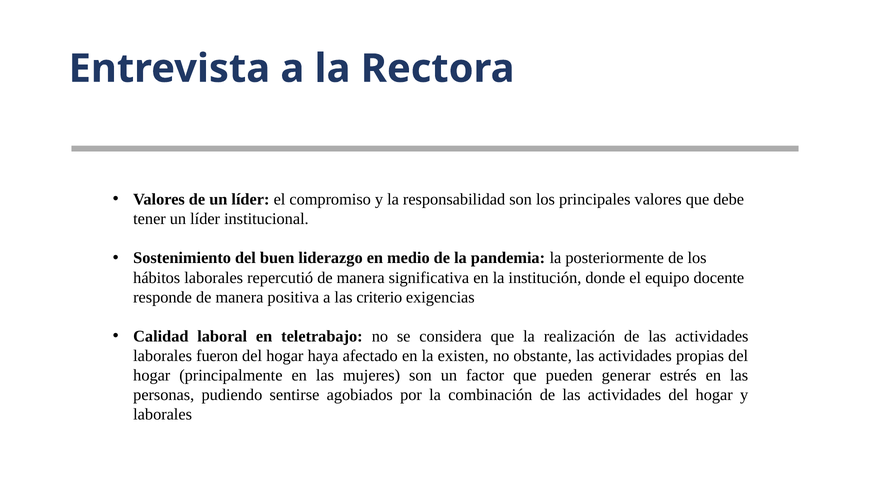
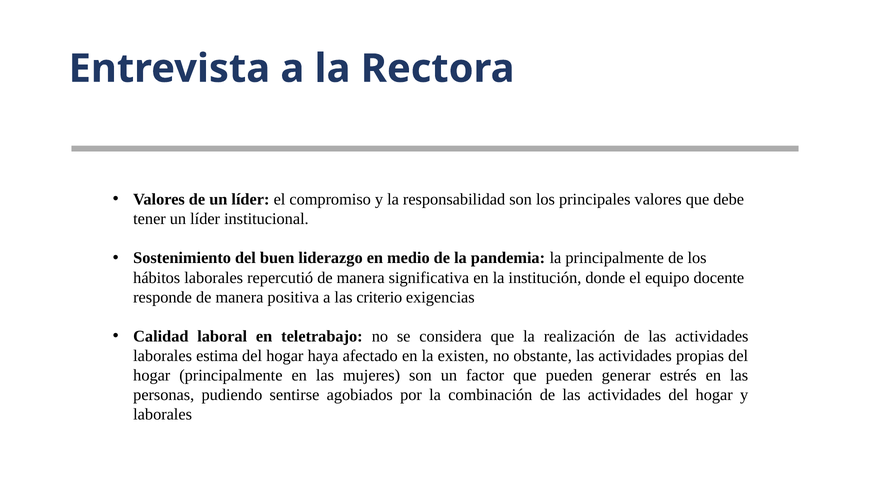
la posteriormente: posteriormente -> principalmente
fueron: fueron -> estima
